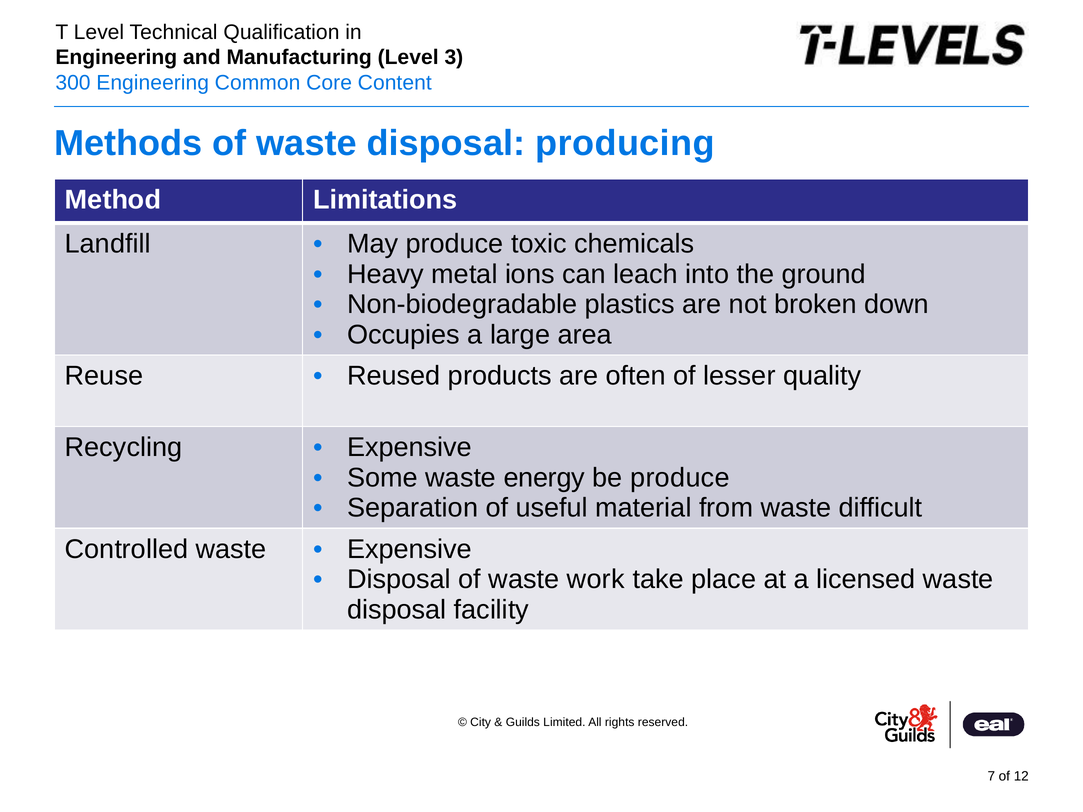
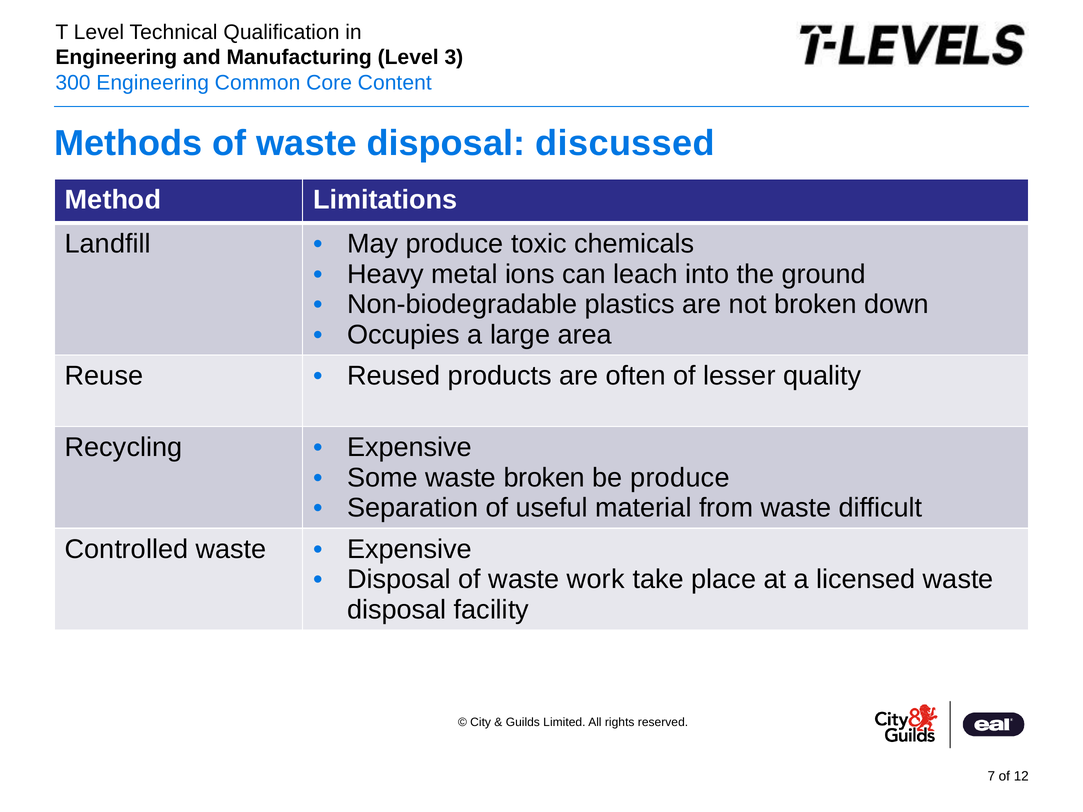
producing: producing -> discussed
waste energy: energy -> broken
